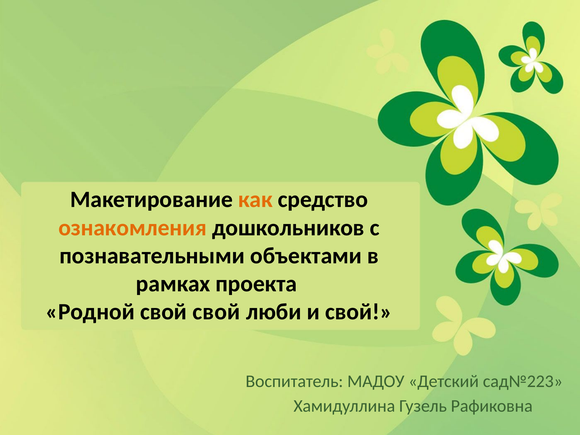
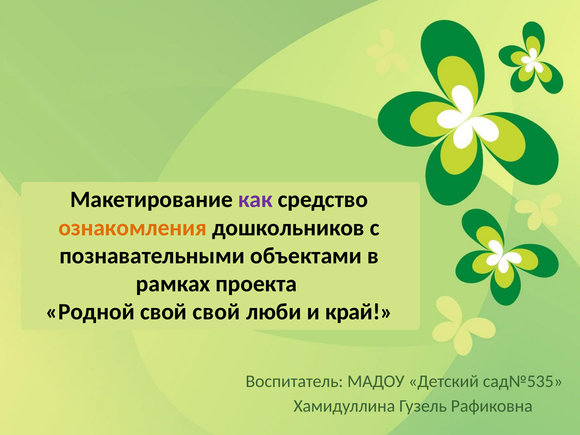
как colour: orange -> purple
и свой: свой -> край
сад№223: сад№223 -> сад№535
